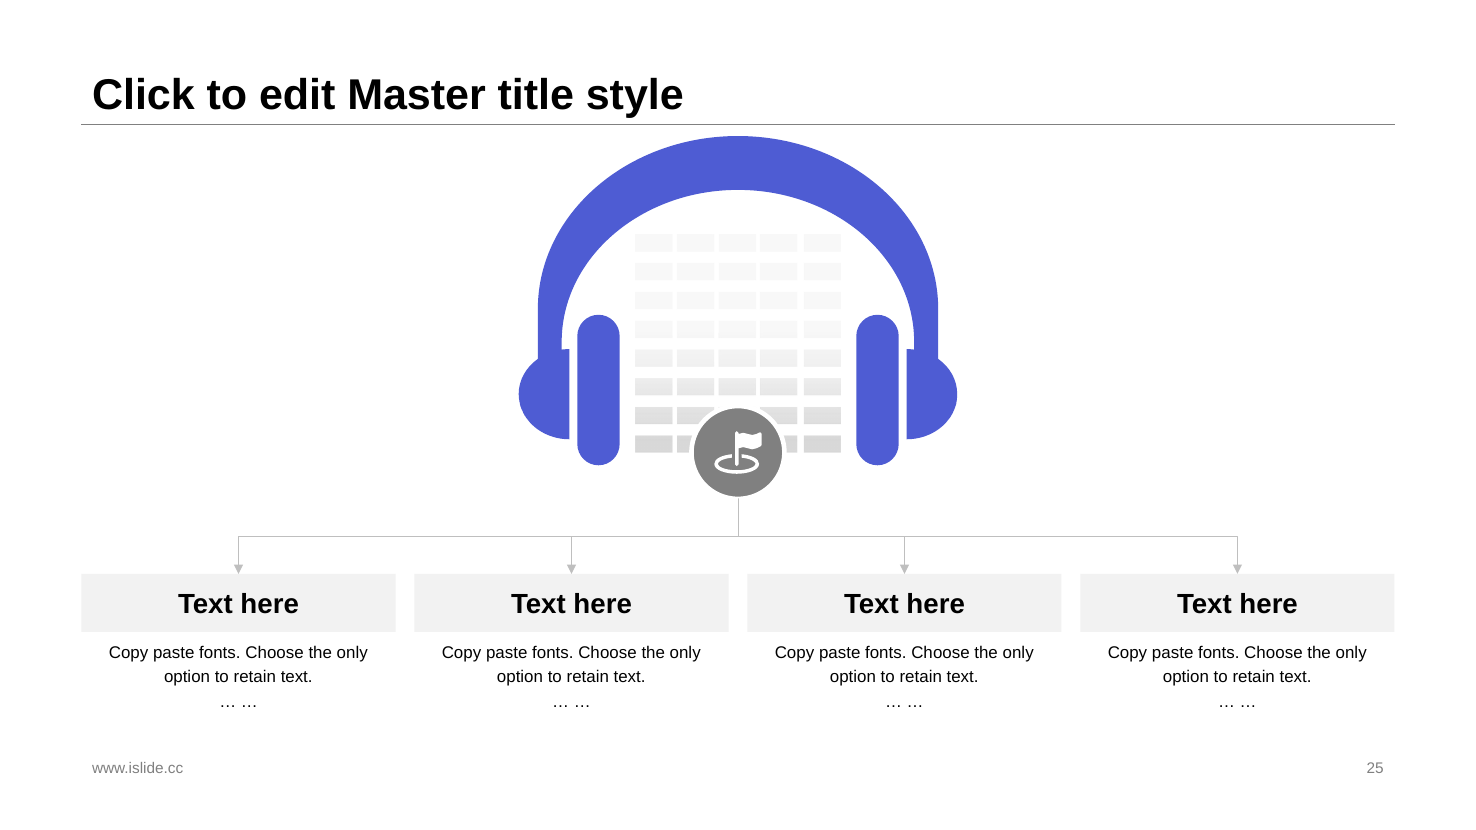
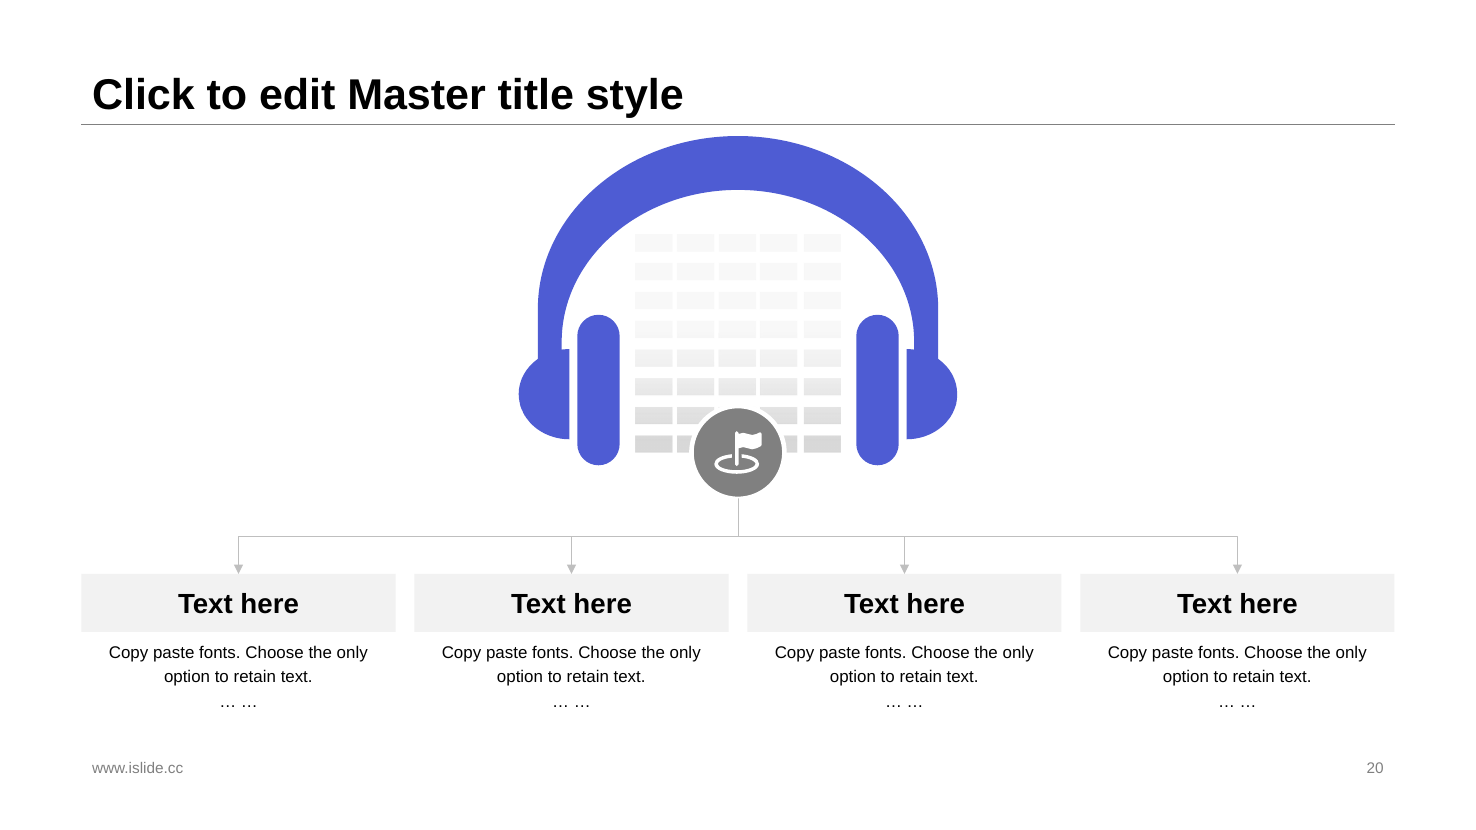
25: 25 -> 20
